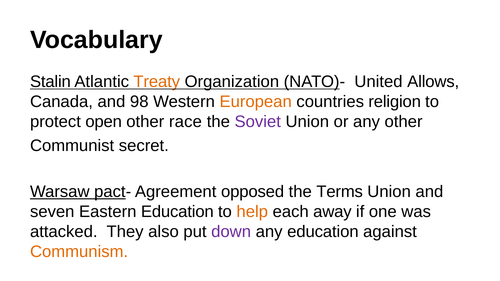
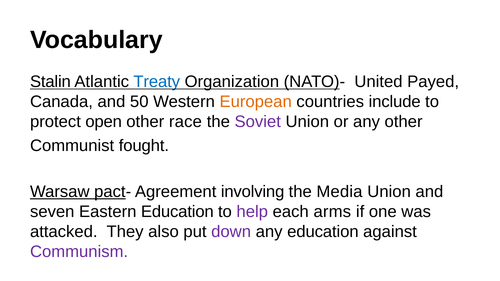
Treaty colour: orange -> blue
Allows: Allows -> Payed
98: 98 -> 50
religion: religion -> include
secret: secret -> fought
opposed: opposed -> involving
Terms: Terms -> Media
help colour: orange -> purple
away: away -> arms
Communism colour: orange -> purple
